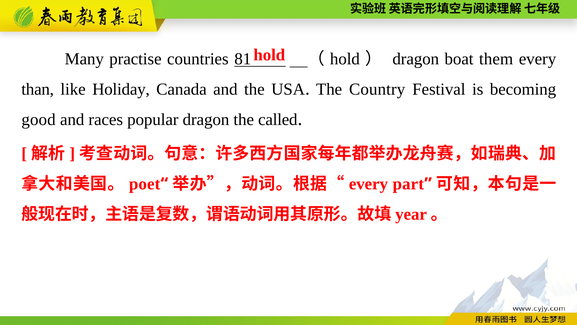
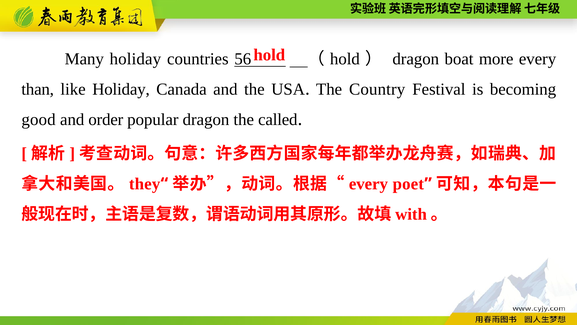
Many practise: practise -> holiday
81: 81 -> 56
them: them -> more
races: races -> order
poet: poet -> they
part: part -> poet
year: year -> with
